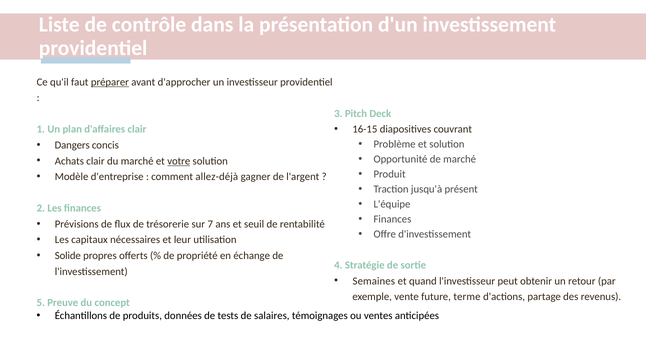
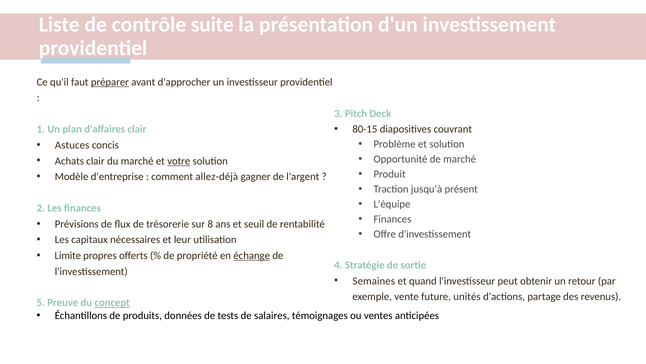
dans: dans -> suite
16-15: 16-15 -> 80-15
Dangers: Dangers -> Astuces
7: 7 -> 8
Solide: Solide -> Limite
échange underline: none -> present
terme: terme -> unités
concept underline: none -> present
